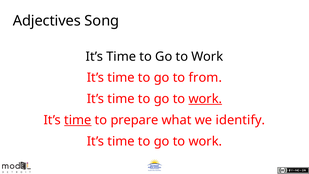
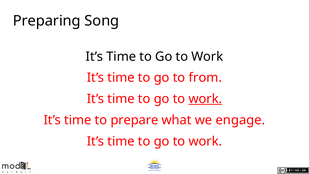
Adjectives: Adjectives -> Preparing
time at (78, 120) underline: present -> none
identify: identify -> engage
